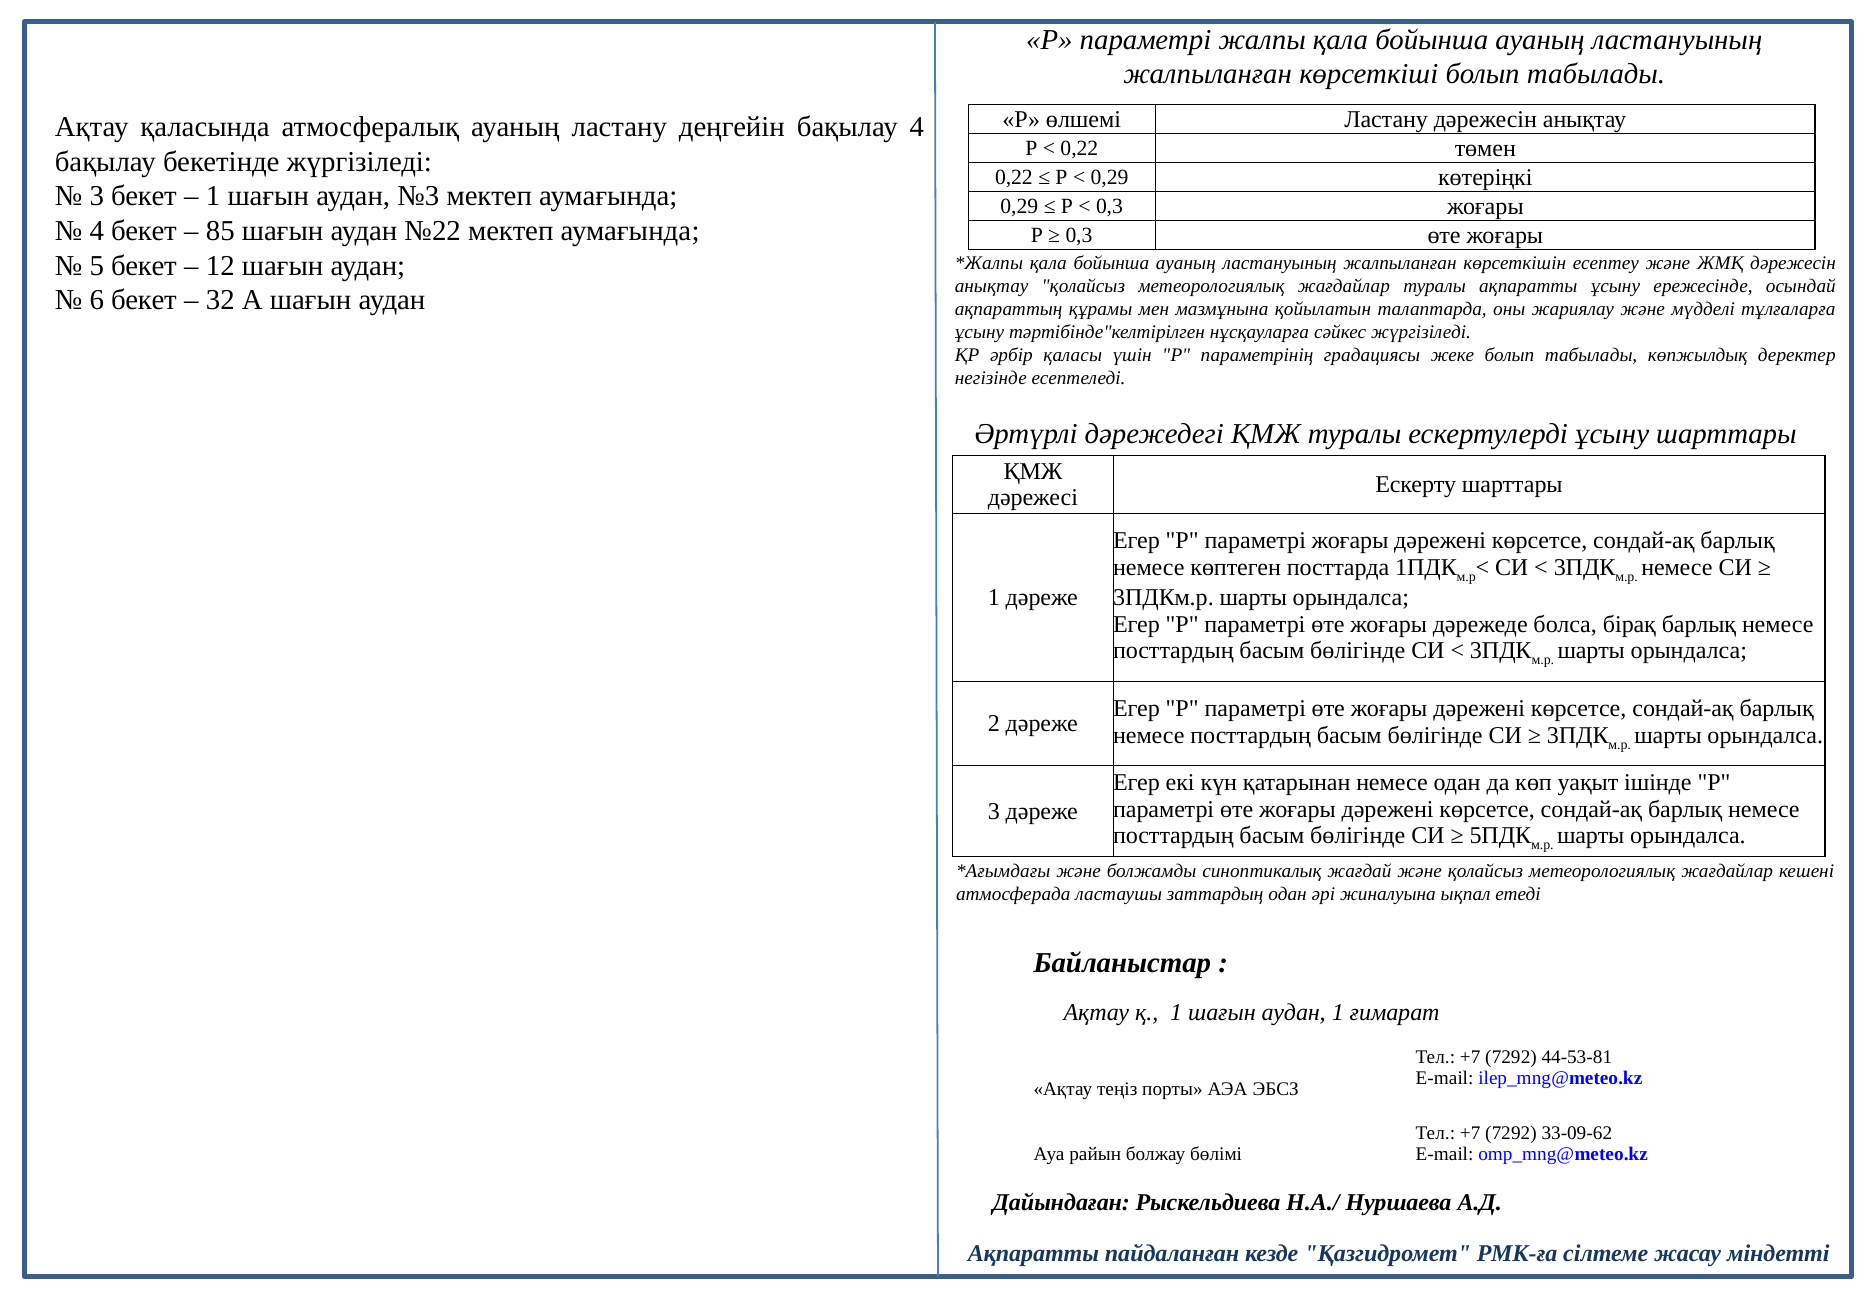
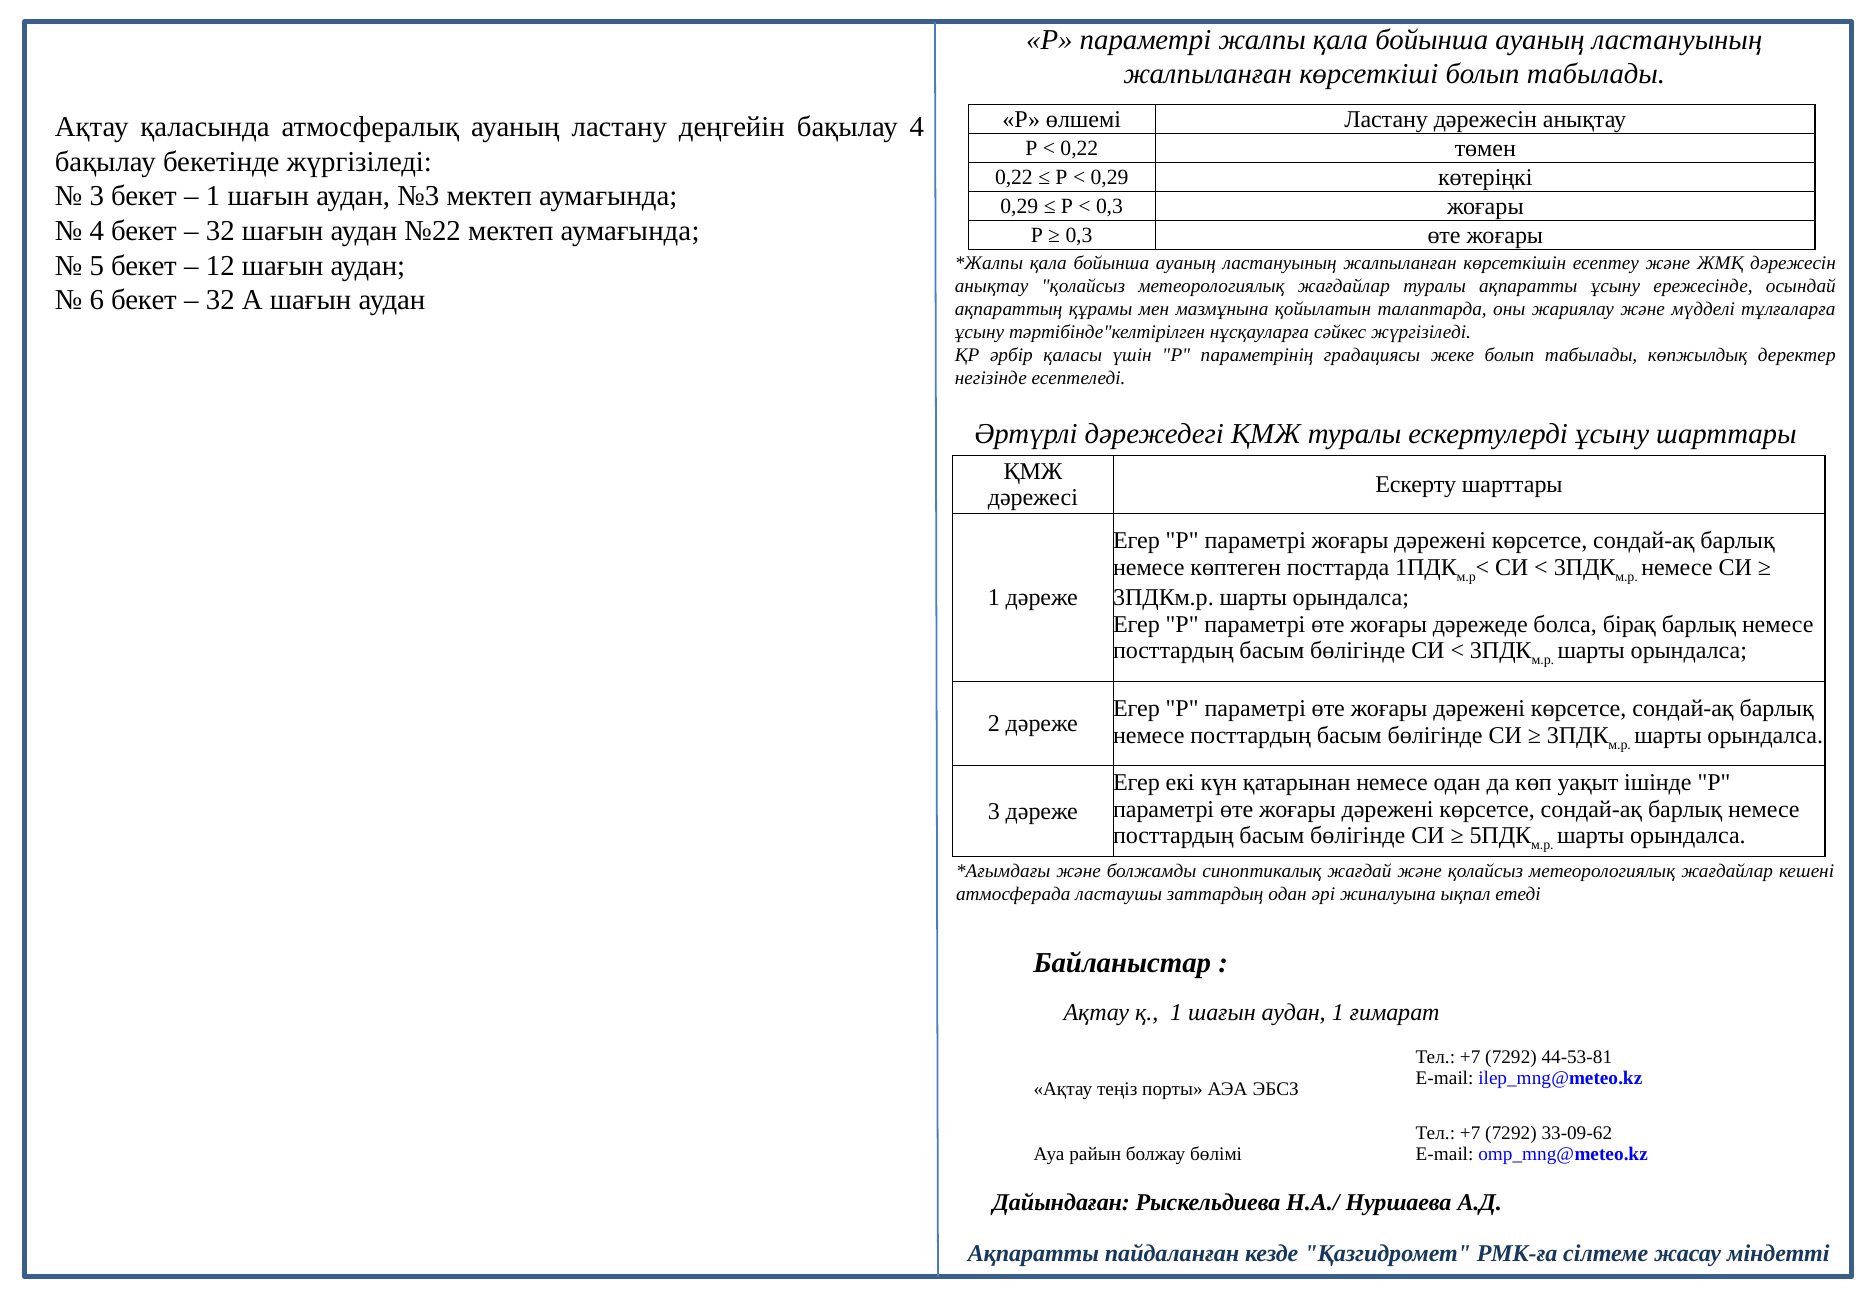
85 at (220, 231): 85 -> 32
